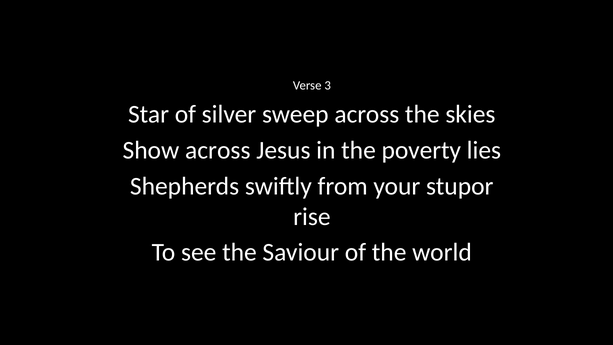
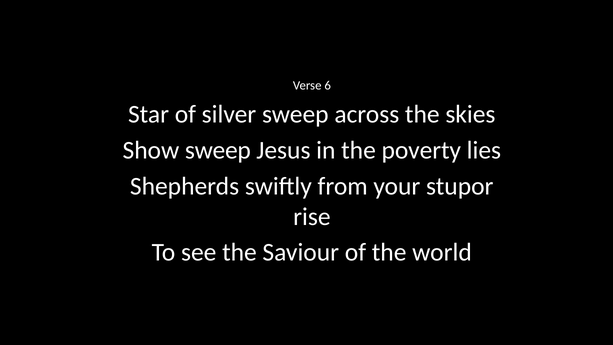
3: 3 -> 6
Show across: across -> sweep
